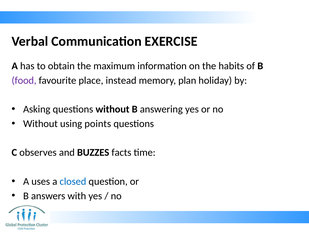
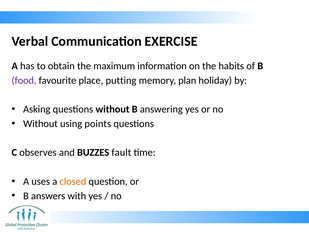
instead: instead -> putting
facts: facts -> fault
closed colour: blue -> orange
